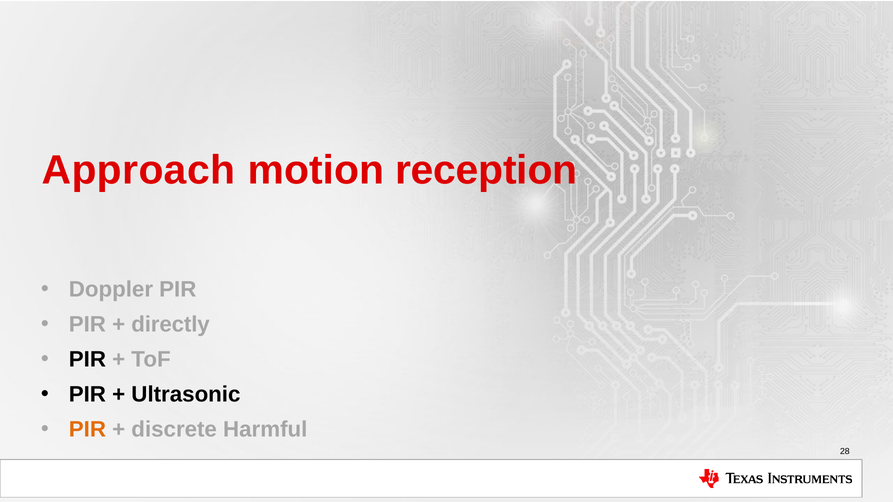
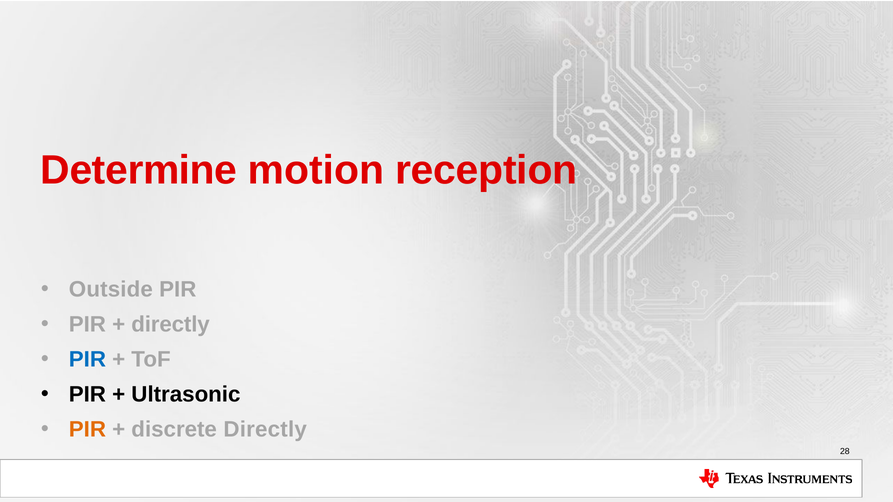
Approach: Approach -> Determine
Doppler: Doppler -> Outside
PIR at (87, 360) colour: black -> blue
discrete Harmful: Harmful -> Directly
